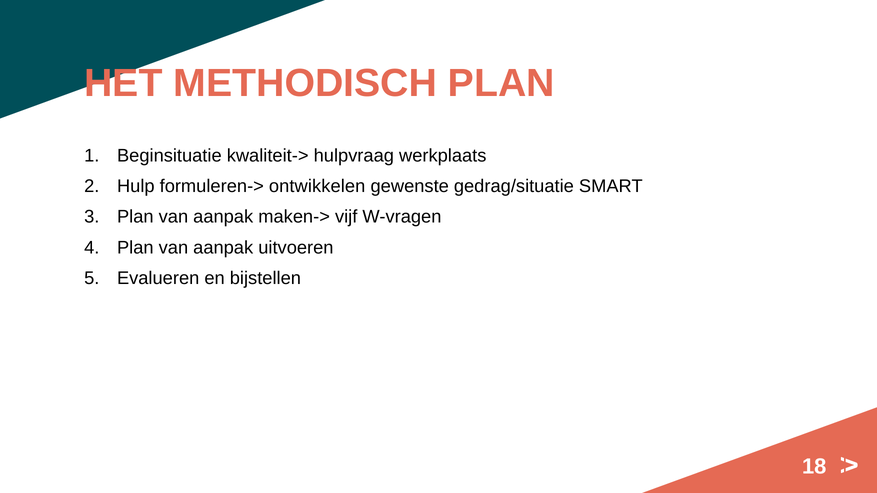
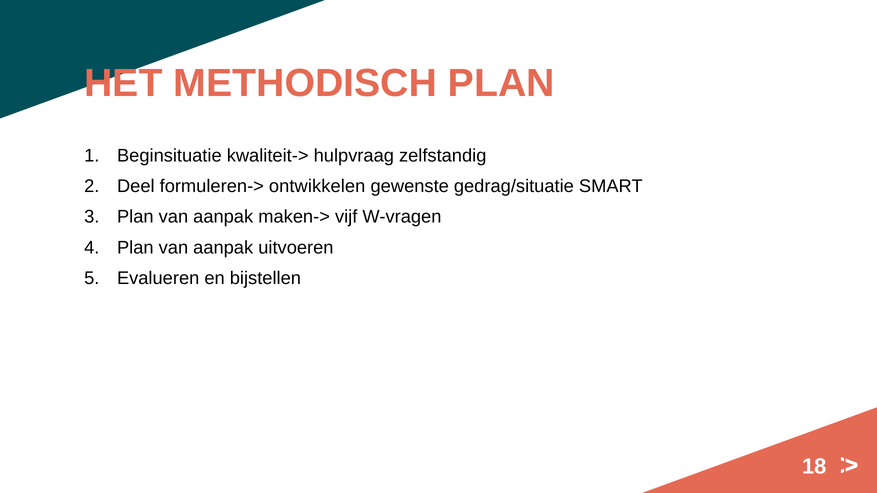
werkplaats: werkplaats -> zelfstandig
Hulp: Hulp -> Deel
